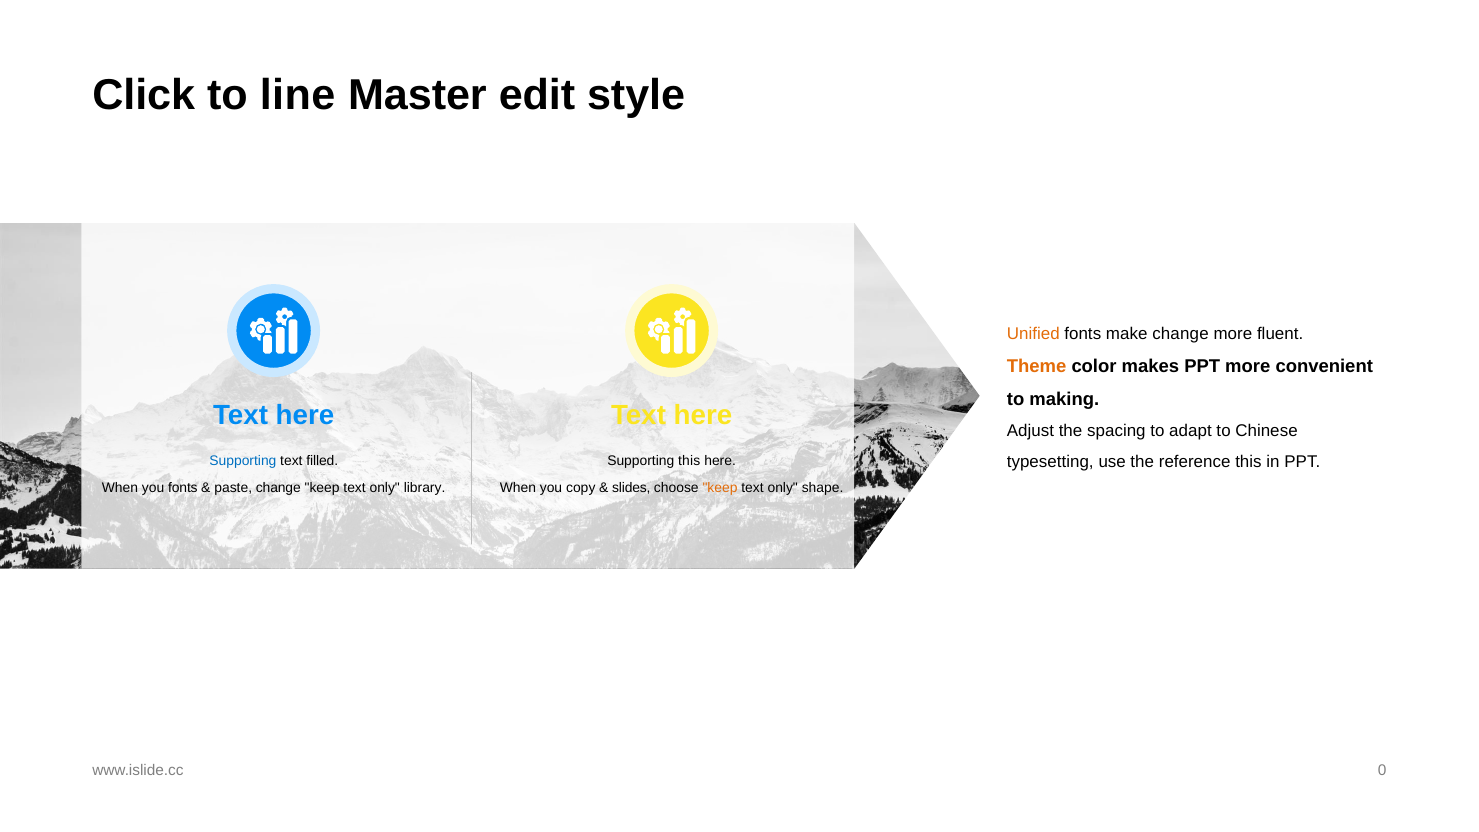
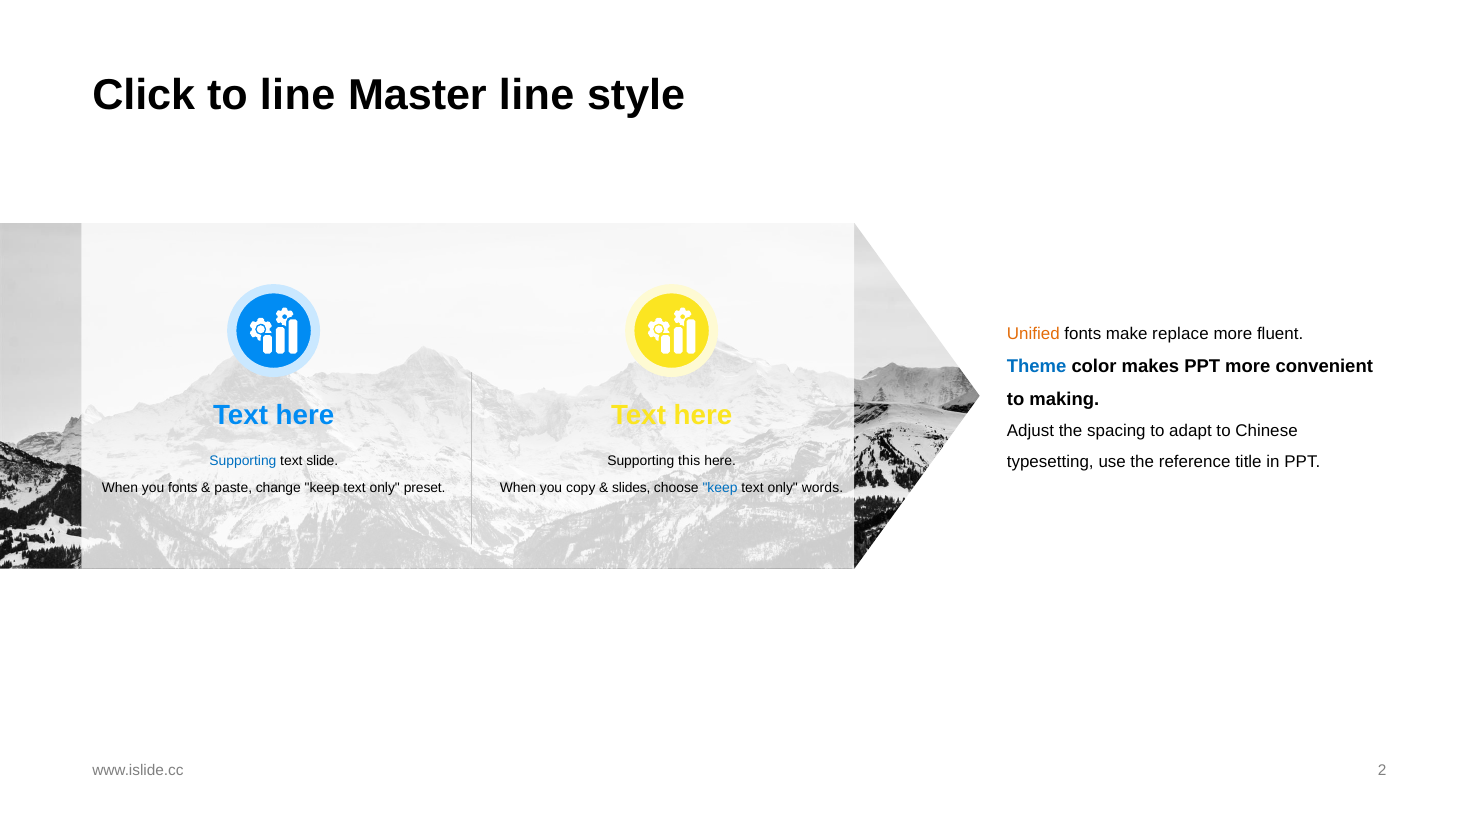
Master edit: edit -> line
make change: change -> replace
Theme colour: orange -> blue
reference this: this -> title
filled: filled -> slide
library: library -> preset
keep at (720, 488) colour: orange -> blue
shape: shape -> words
0: 0 -> 2
